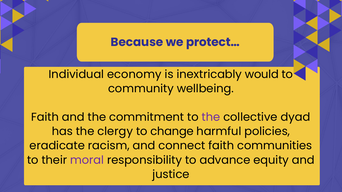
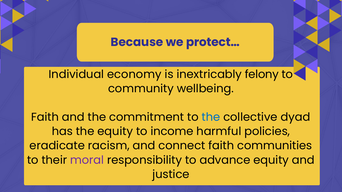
would: would -> felony
the at (211, 117) colour: purple -> blue
the clergy: clergy -> equity
change: change -> income
